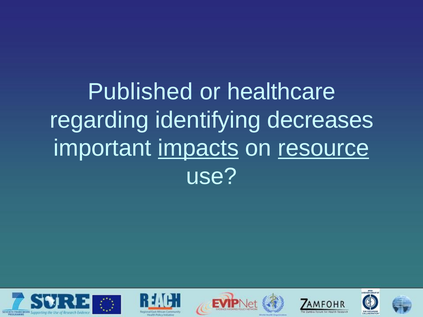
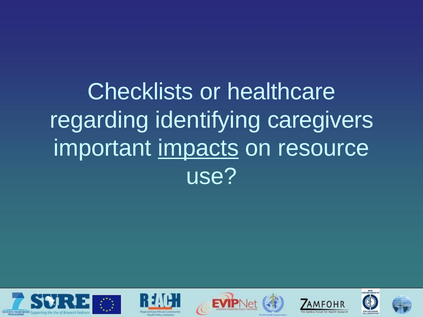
Published: Published -> Checklists
decreases: decreases -> caregivers
resource underline: present -> none
